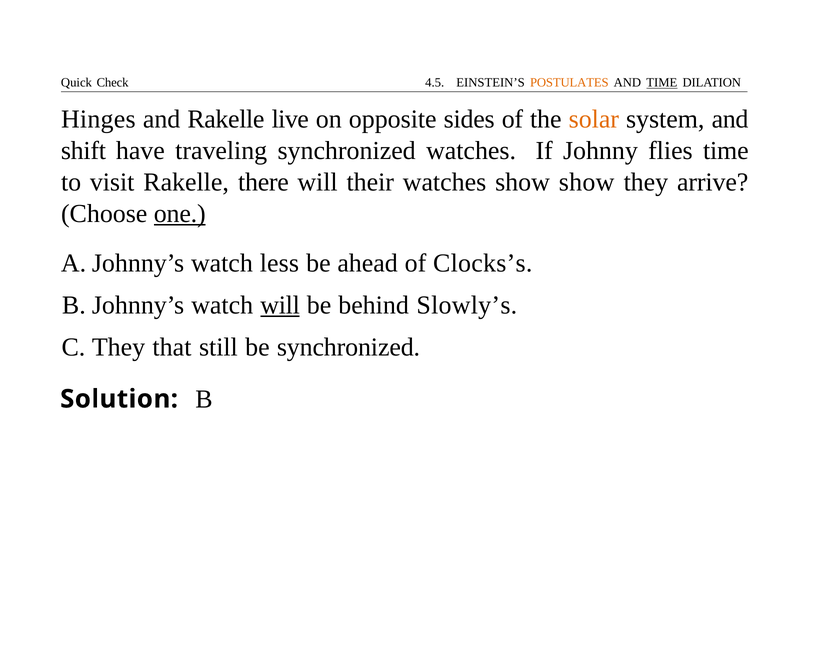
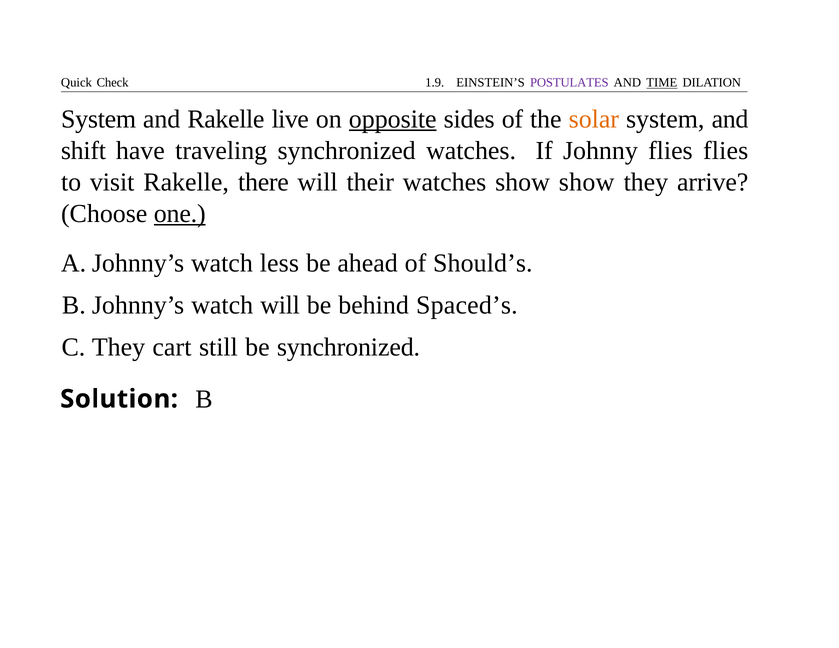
4.5: 4.5 -> 1.9
POSTULATES colour: orange -> purple
Hinges at (98, 119): Hinges -> System
opposite underline: none -> present
flies time: time -> flies
Clocks’s: Clocks’s -> Should’s
will at (280, 305) underline: present -> none
Slowly’s: Slowly’s -> Spaced’s
that: that -> cart
